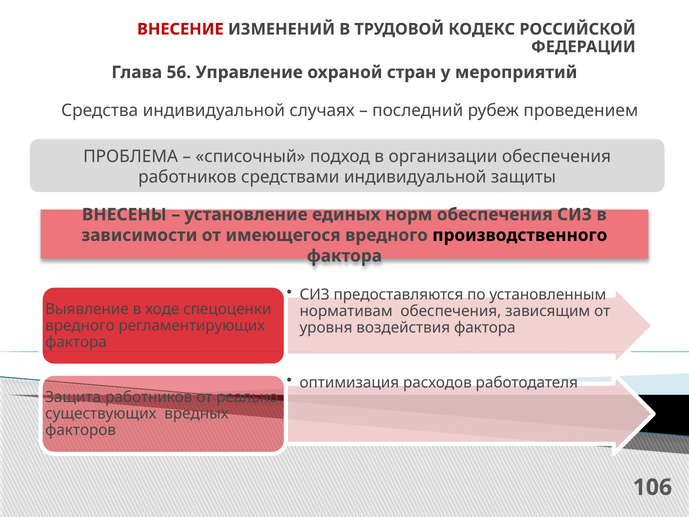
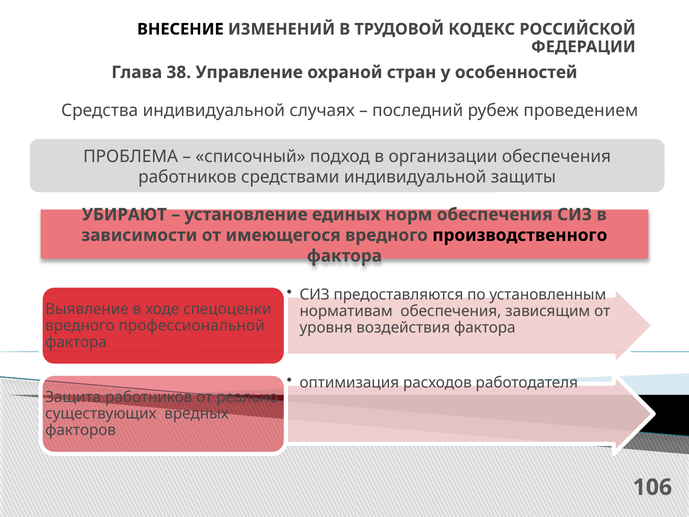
ВНЕСЕНИЕ colour: red -> black
56: 56 -> 38
мероприятий: мероприятий -> особенностей
ВНЕСЕНЫ: ВНЕСЕНЫ -> УБИРАЮТ
регламентирующих: регламентирующих -> профессиональной
